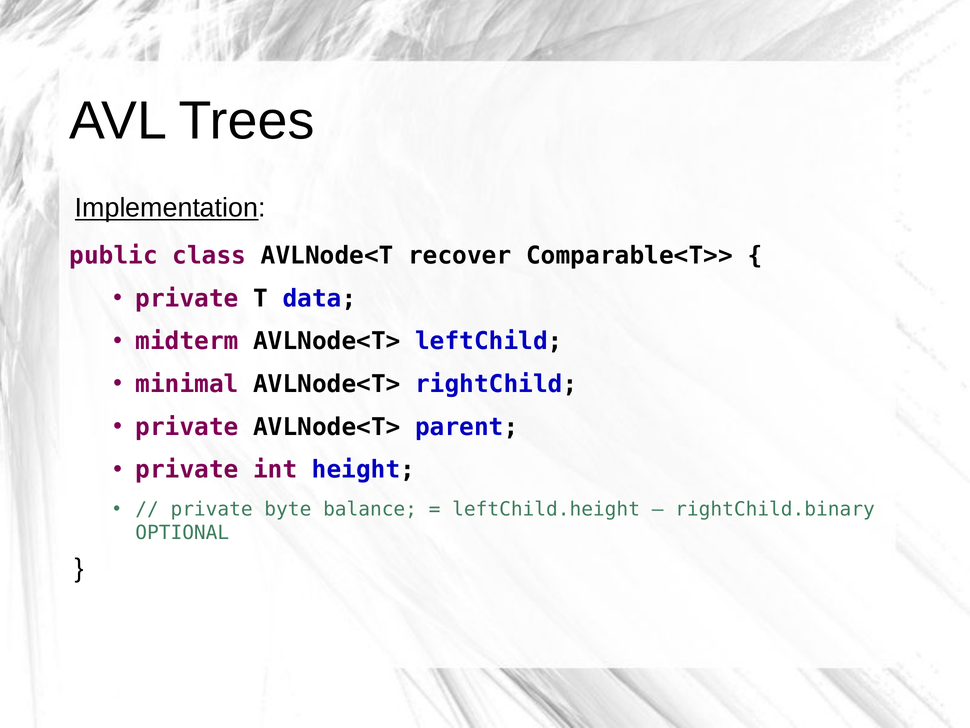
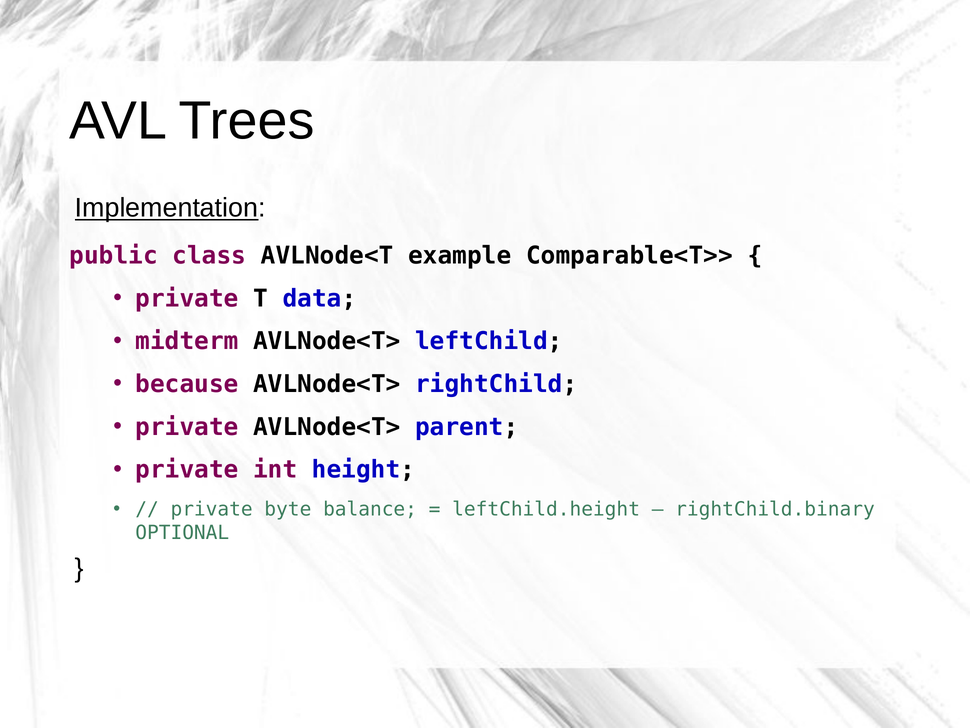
recover: recover -> example
minimal: minimal -> because
